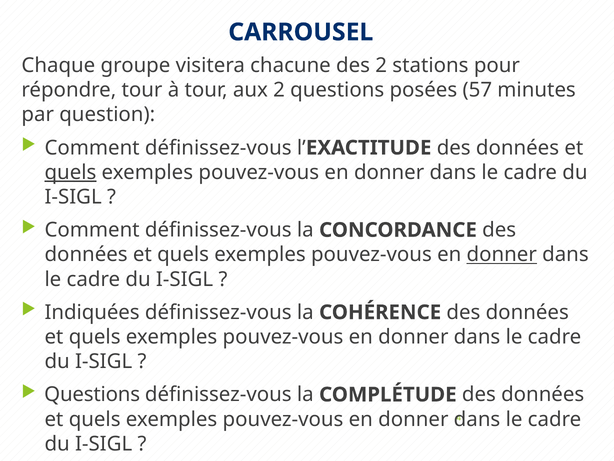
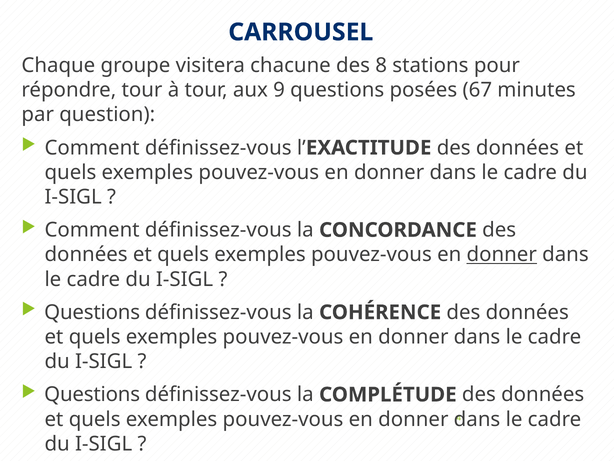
des 2: 2 -> 8
aux 2: 2 -> 9
57: 57 -> 67
quels at (70, 172) underline: present -> none
Indiquées at (92, 312): Indiquées -> Questions
